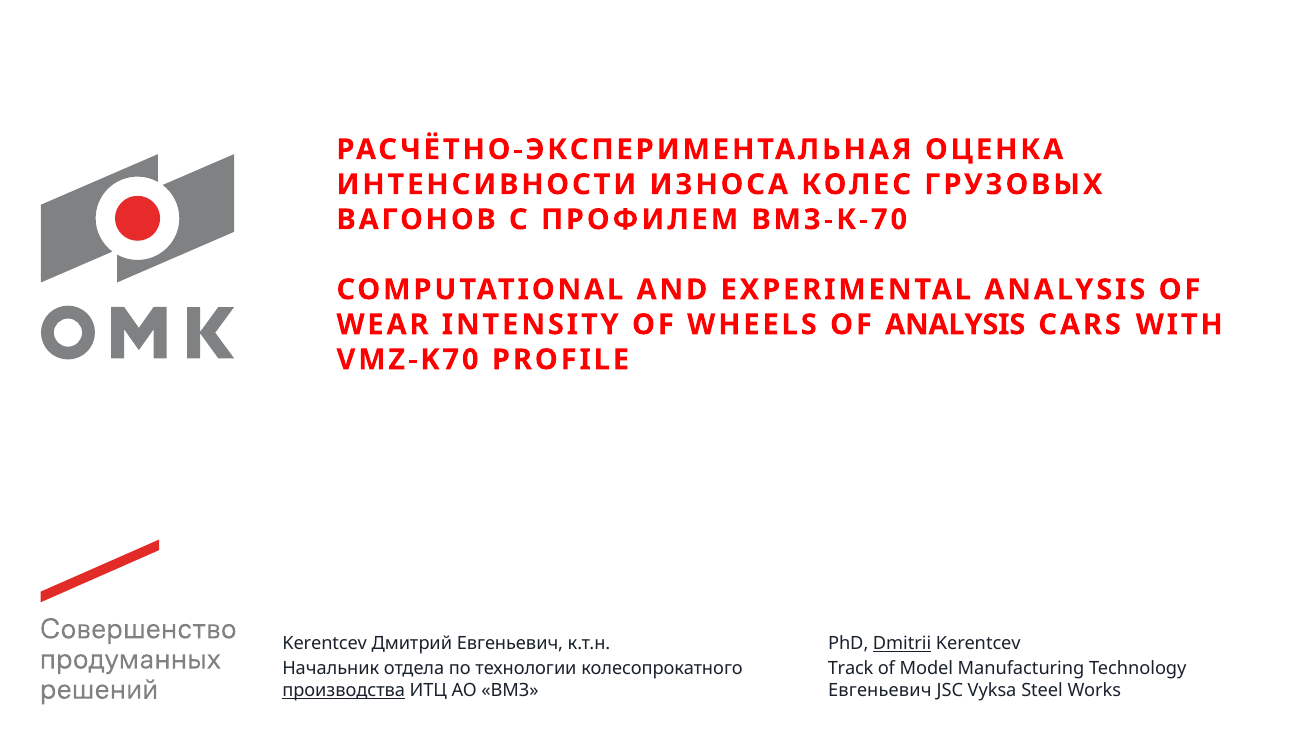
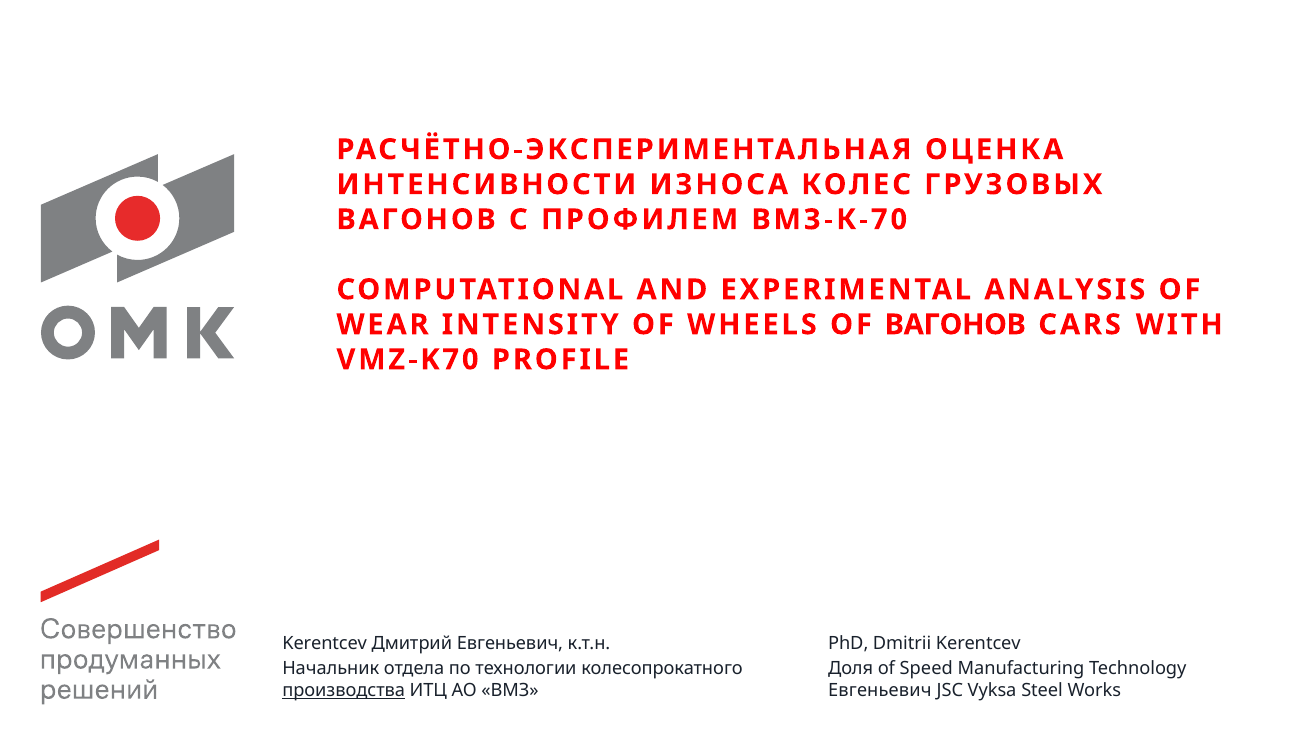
OF ANALYSIS: ANALYSIS -> ВАГОНОВ
Dmitrii underline: present -> none
Track: Track -> Доля
Model: Model -> Speed
